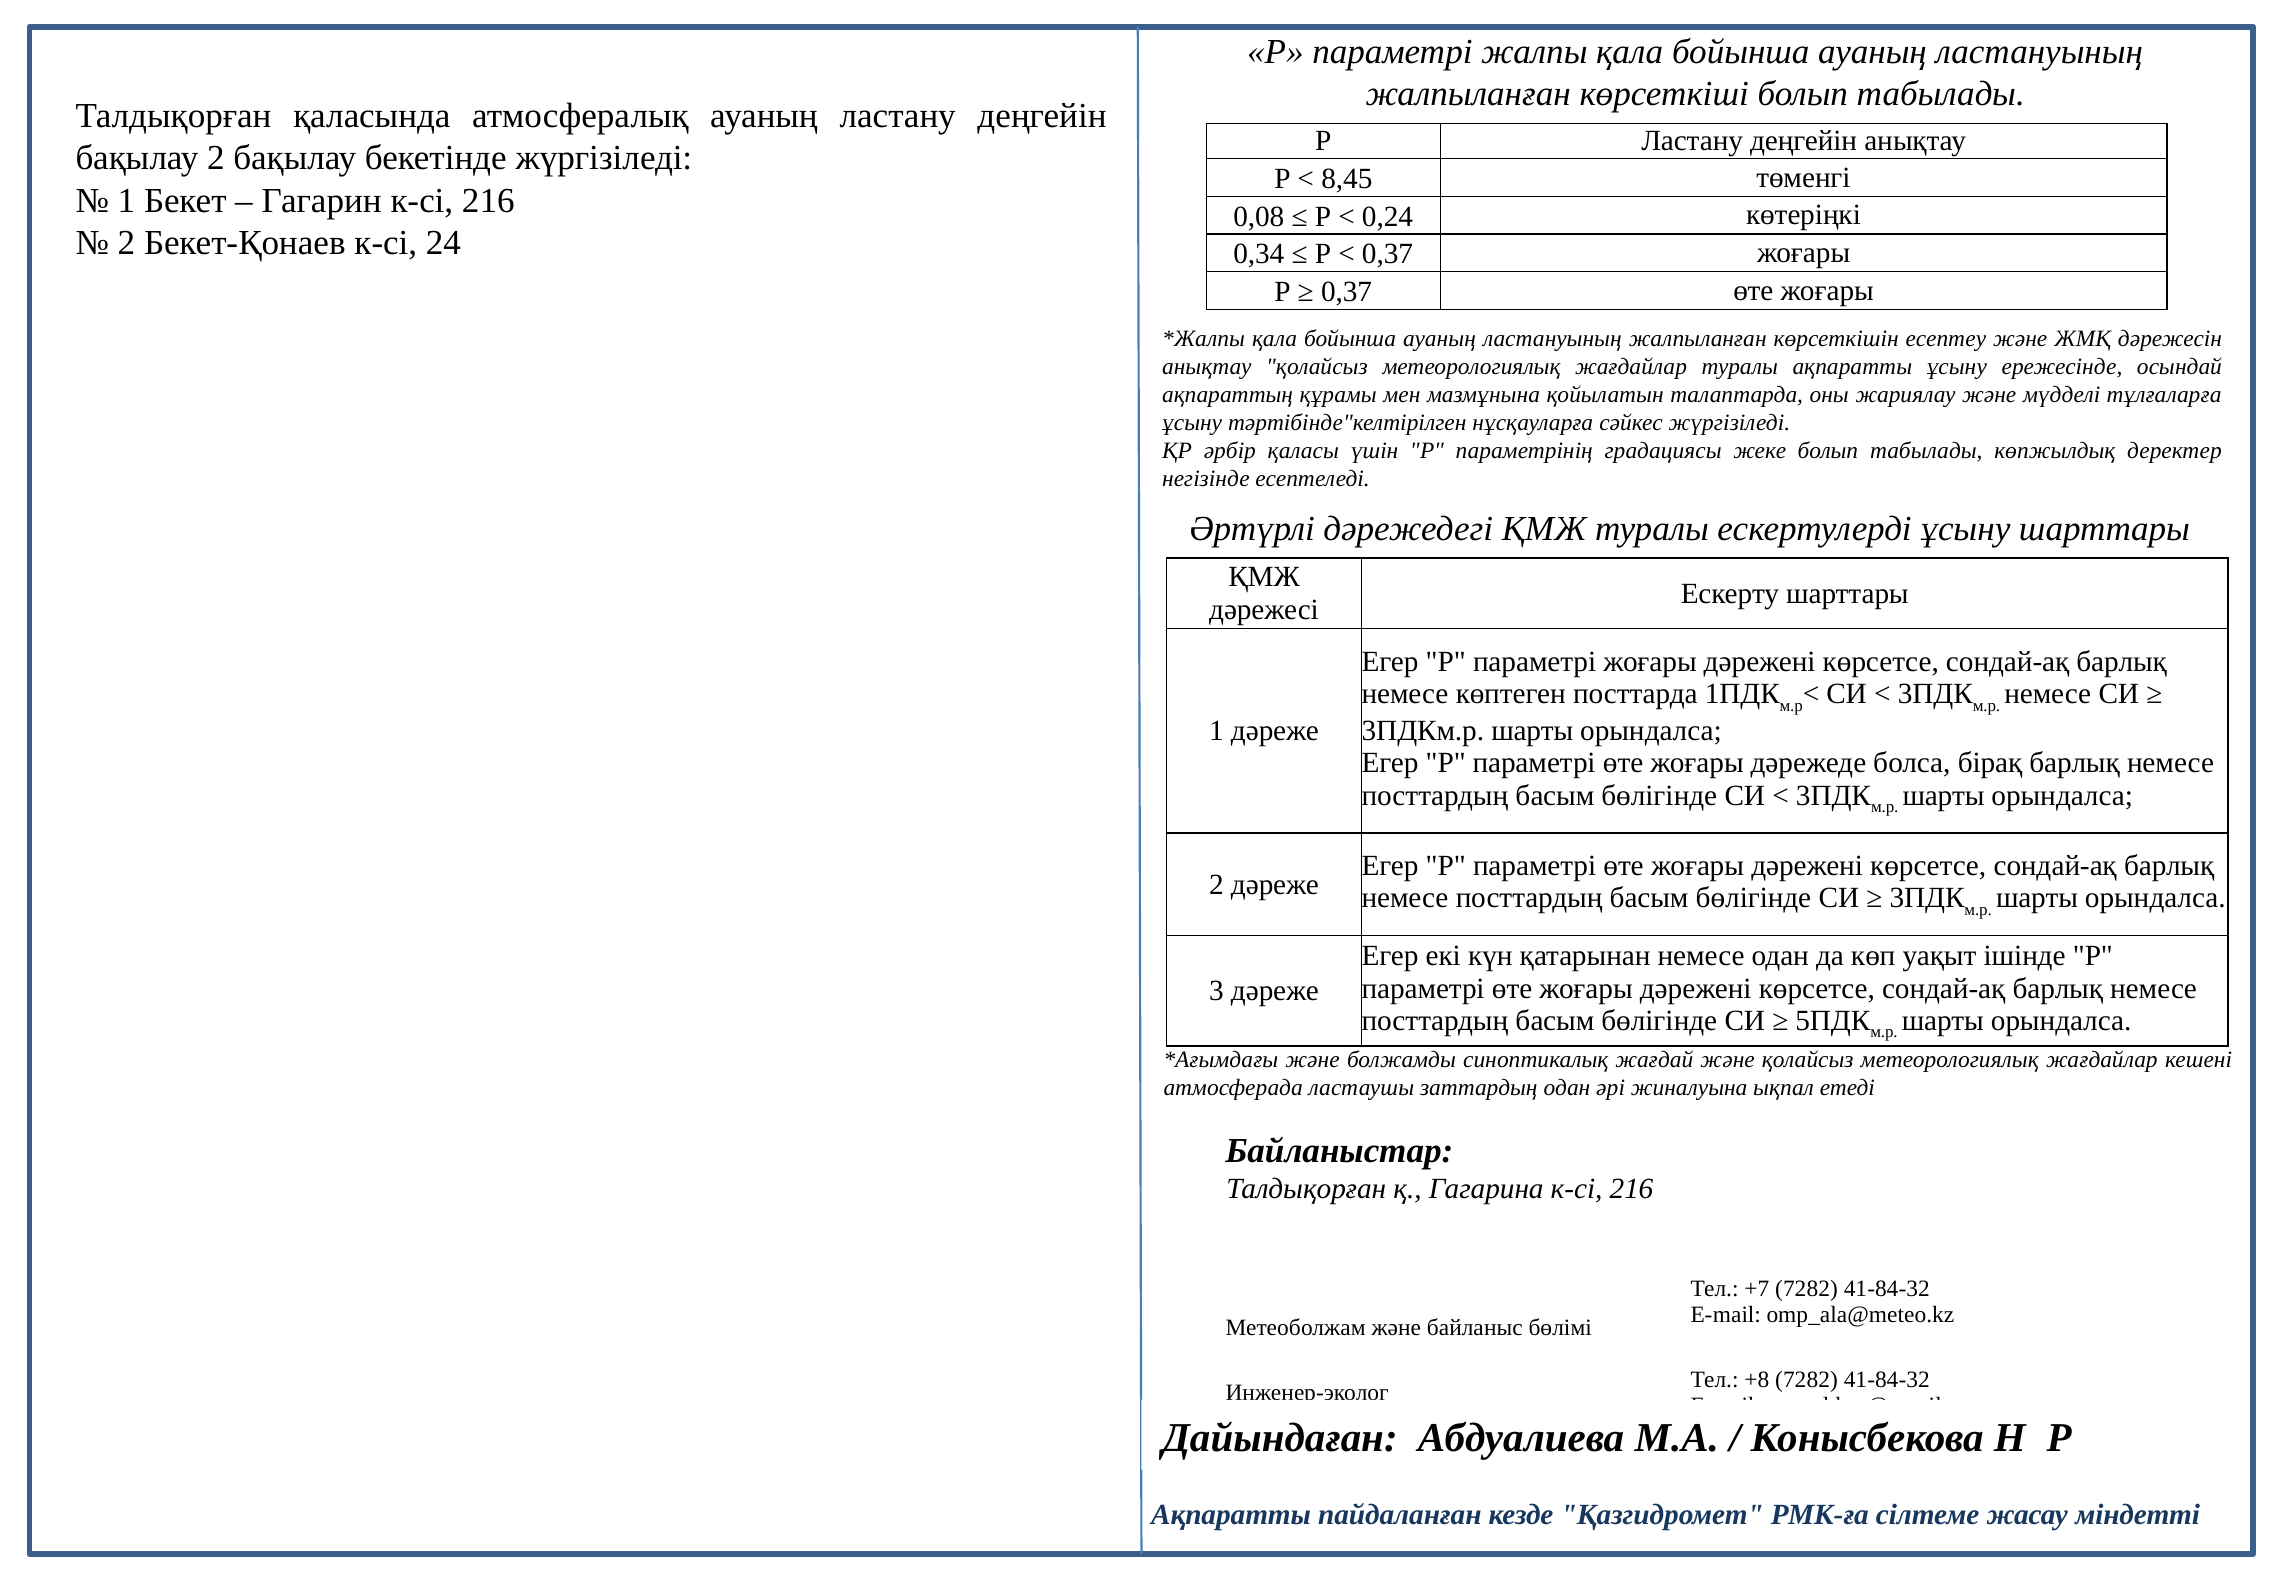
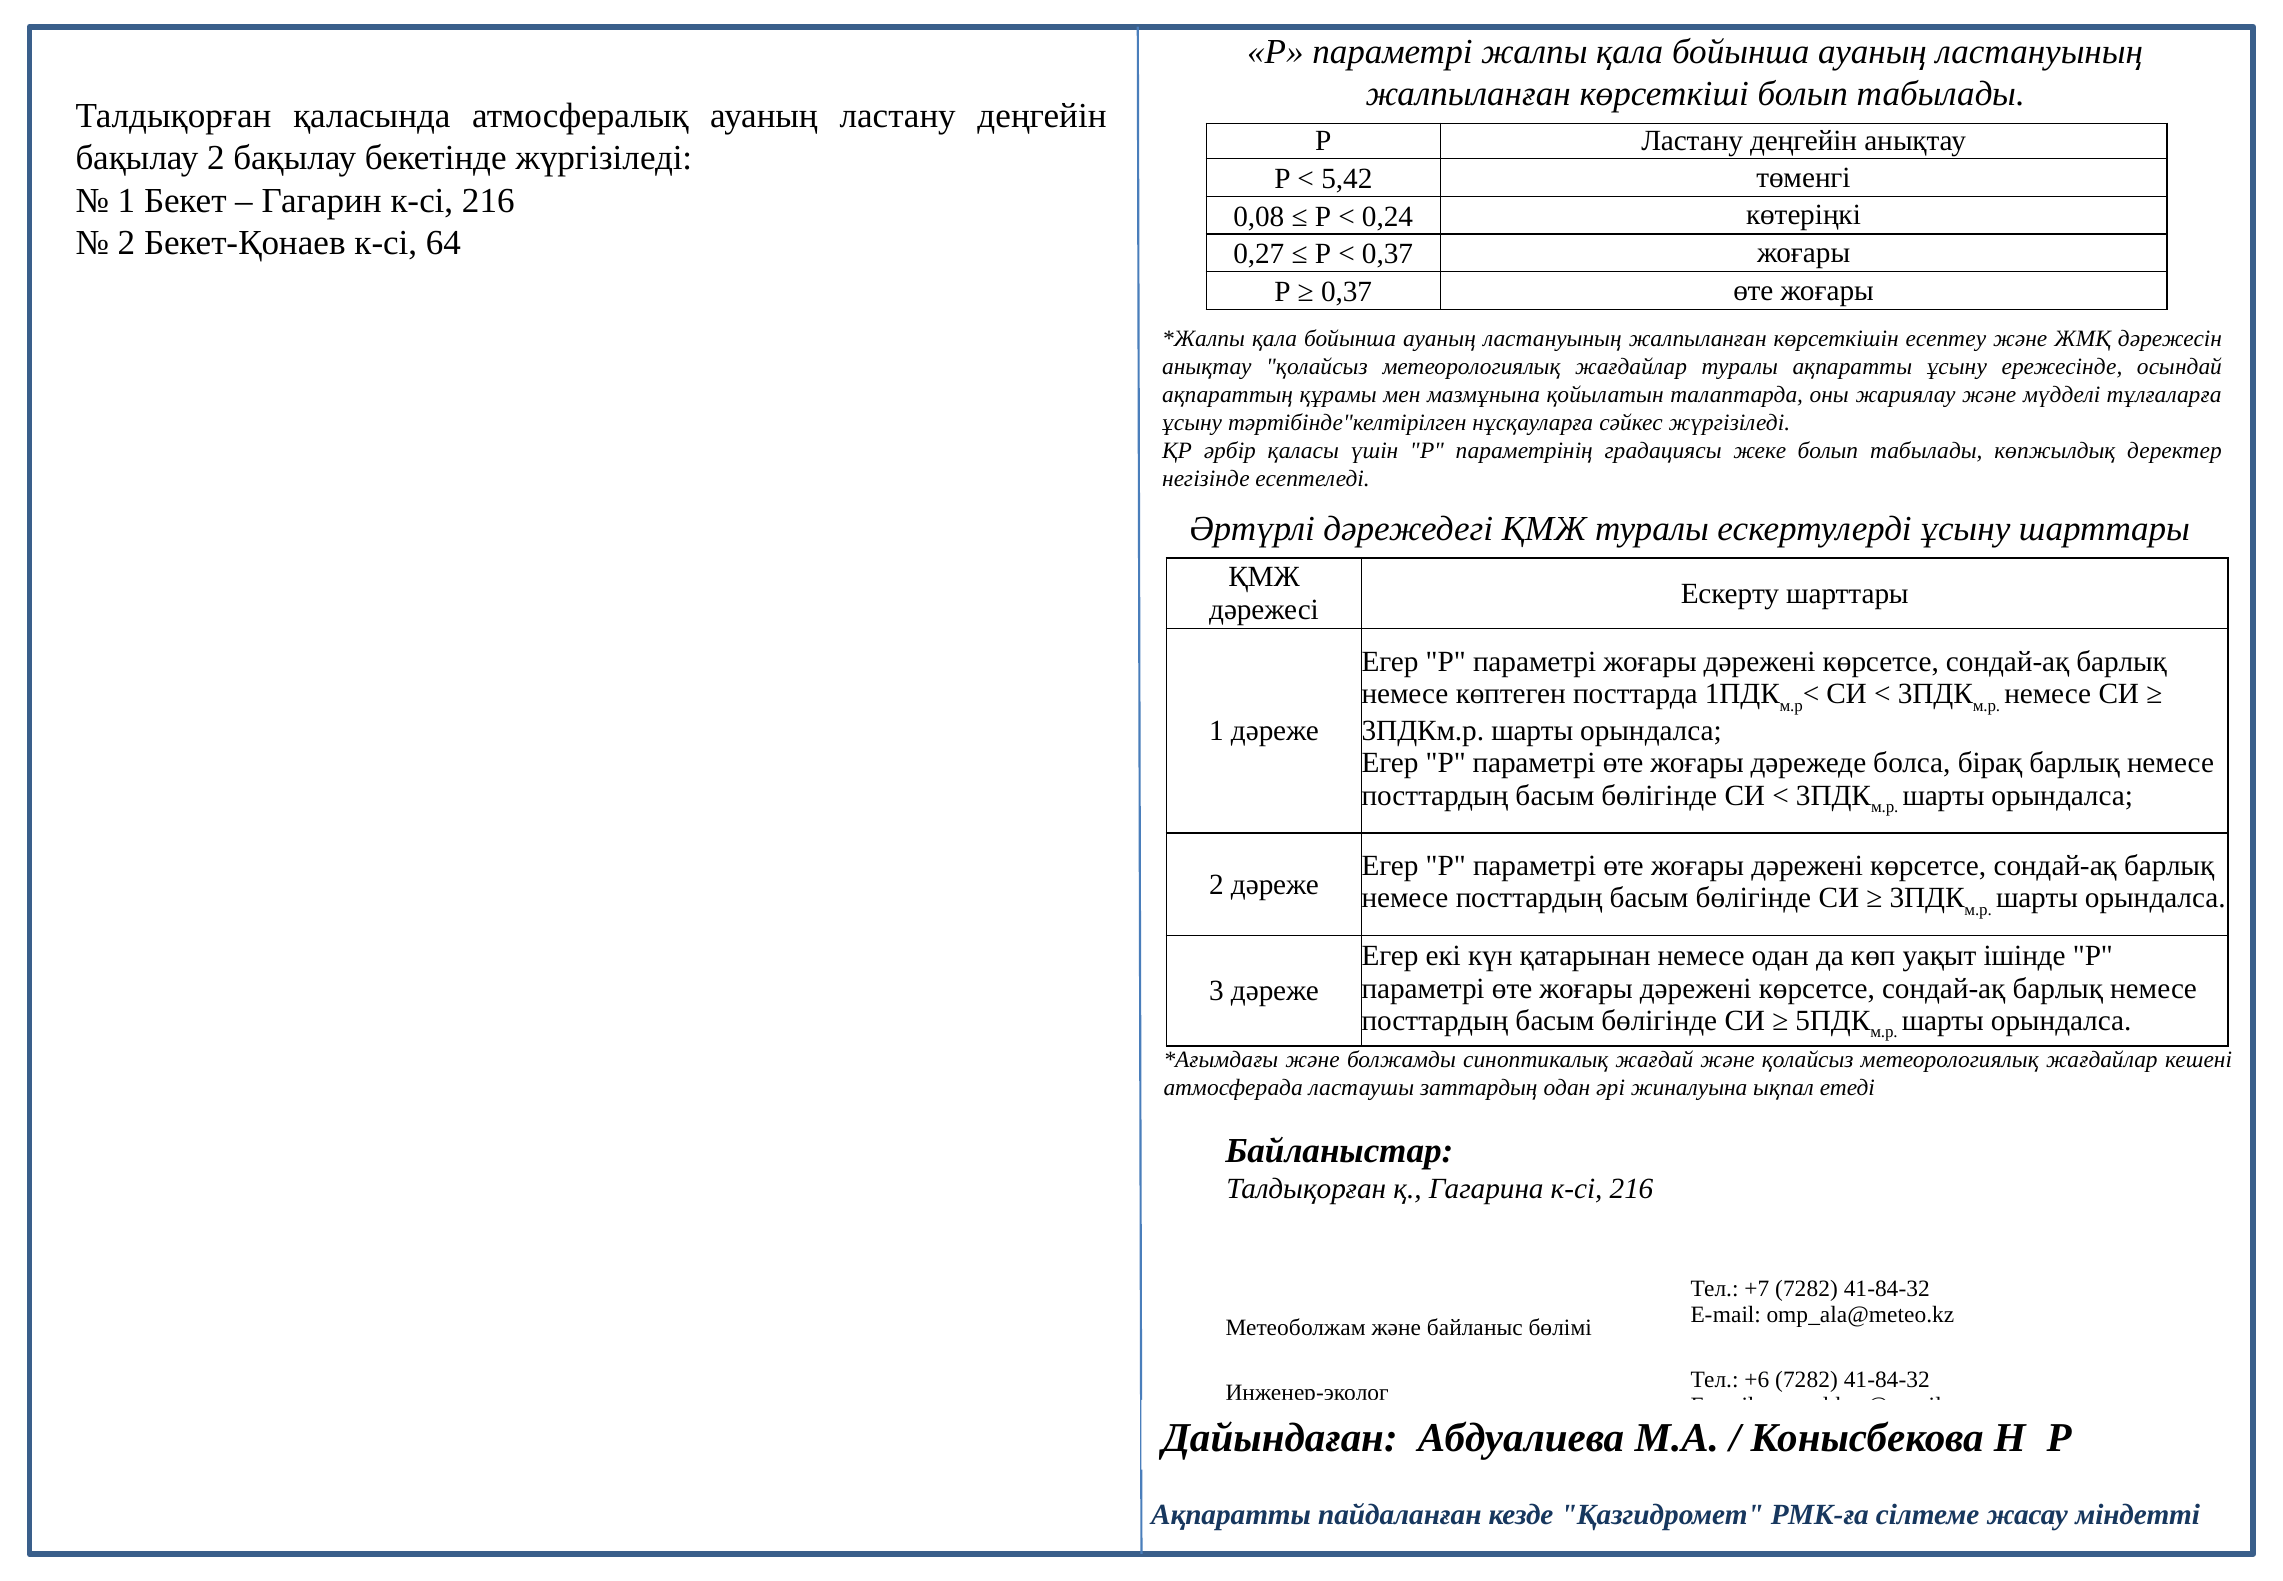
8,45: 8,45 -> 5,42
24: 24 -> 64
0,34: 0,34 -> 0,27
+8: +8 -> +6
